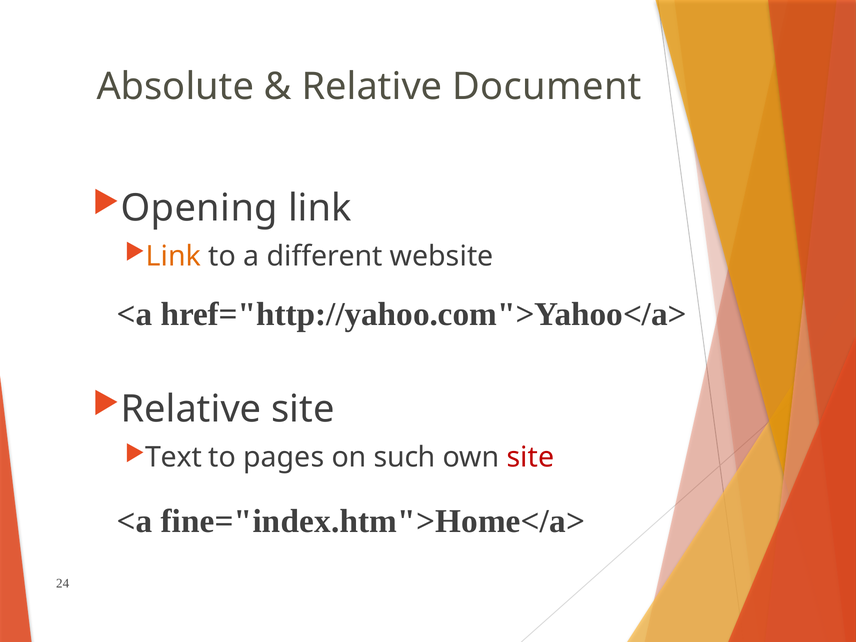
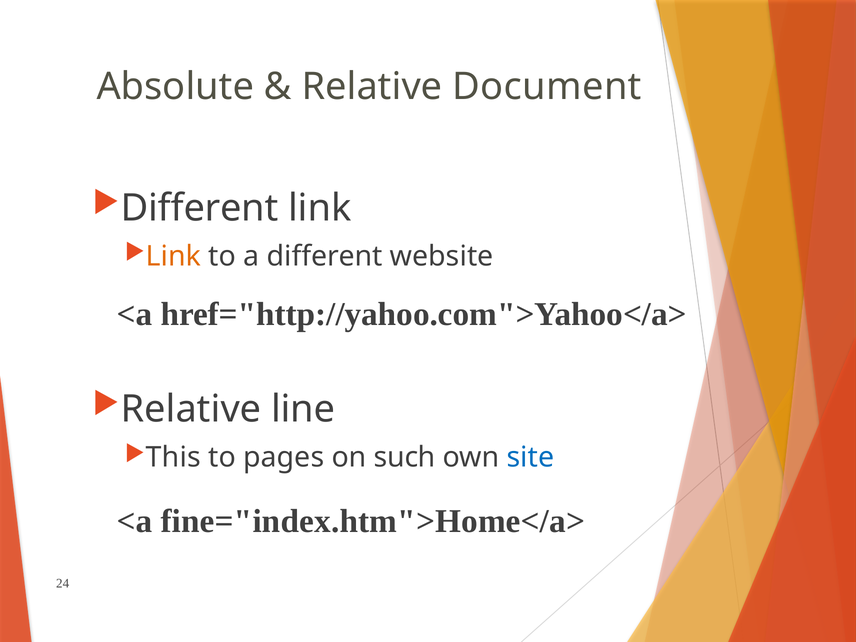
Opening at (199, 208): Opening -> Different
Relative site: site -> line
Text: Text -> This
site at (530, 458) colour: red -> blue
